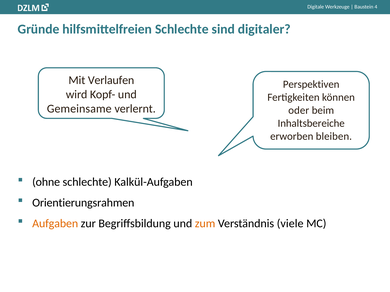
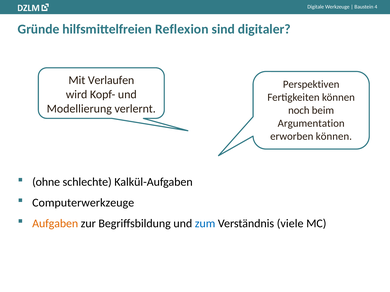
hilfsmittelfreien Schlechte: Schlechte -> Reflexion
Gemeinsame: Gemeinsame -> Modellierung
oder: oder -> noch
Inhaltsbereiche: Inhaltsbereiche -> Argumentation
erworben bleiben: bleiben -> können
Orientierungsrahmen: Orientierungsrahmen -> Computerwerkzeuge
zum colour: orange -> blue
